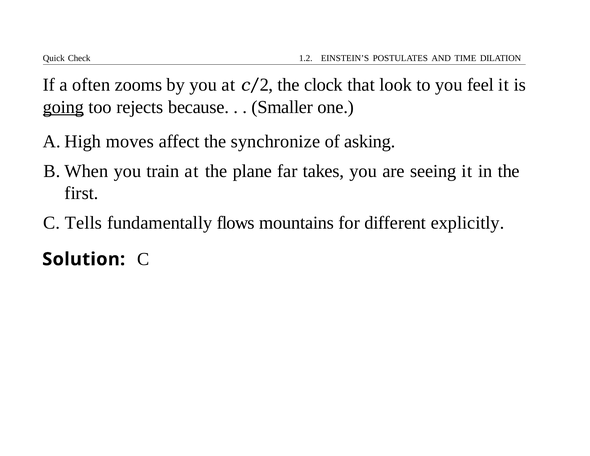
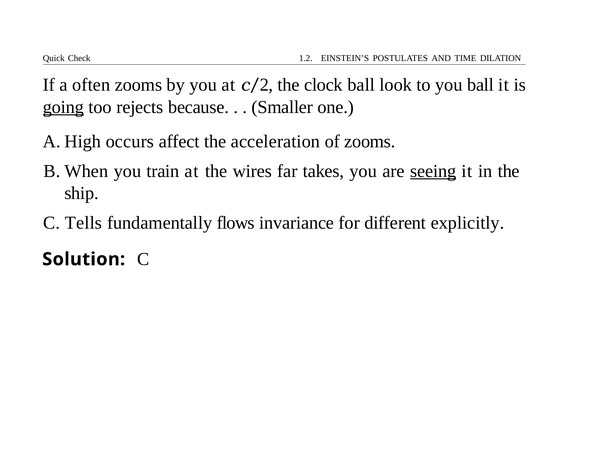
clock that: that -> ball
you feel: feel -> ball
moves: moves -> occurs
synchronize: synchronize -> acceleration
of asking: asking -> zooms
plane: plane -> wires
seeing underline: none -> present
first: first -> ship
mountains: mountains -> invariance
